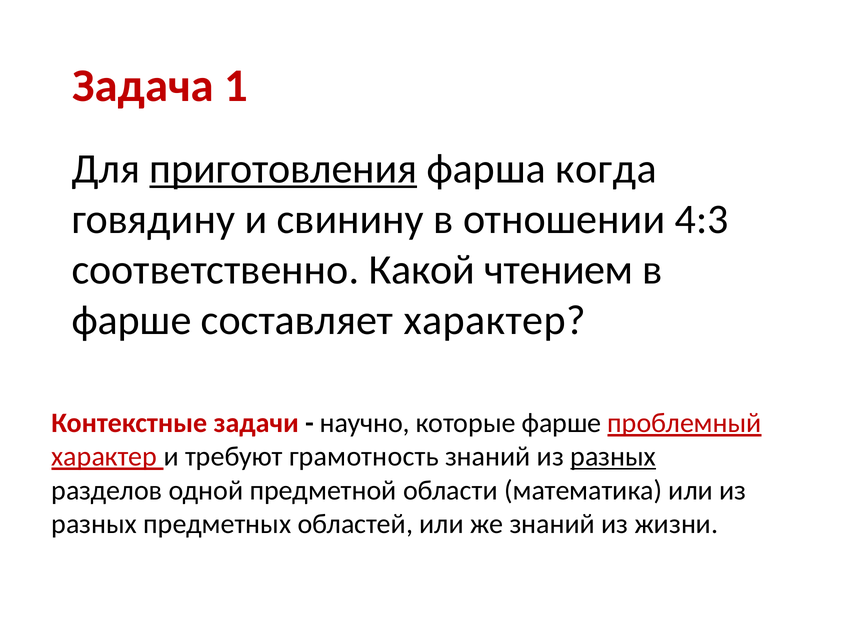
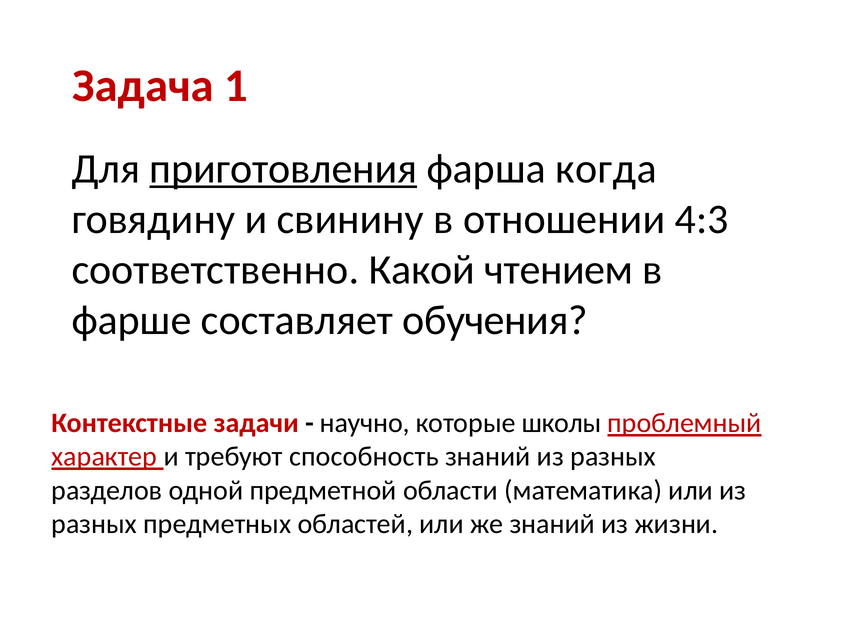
составляет характер: характер -> обучения
которые фарше: фарше -> школы
грамотность: грамотность -> способность
разных at (613, 457) underline: present -> none
